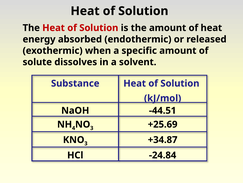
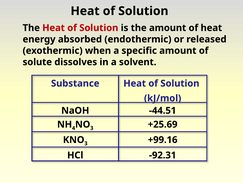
+34.87: +34.87 -> +99.16
-24.84: -24.84 -> -92.31
